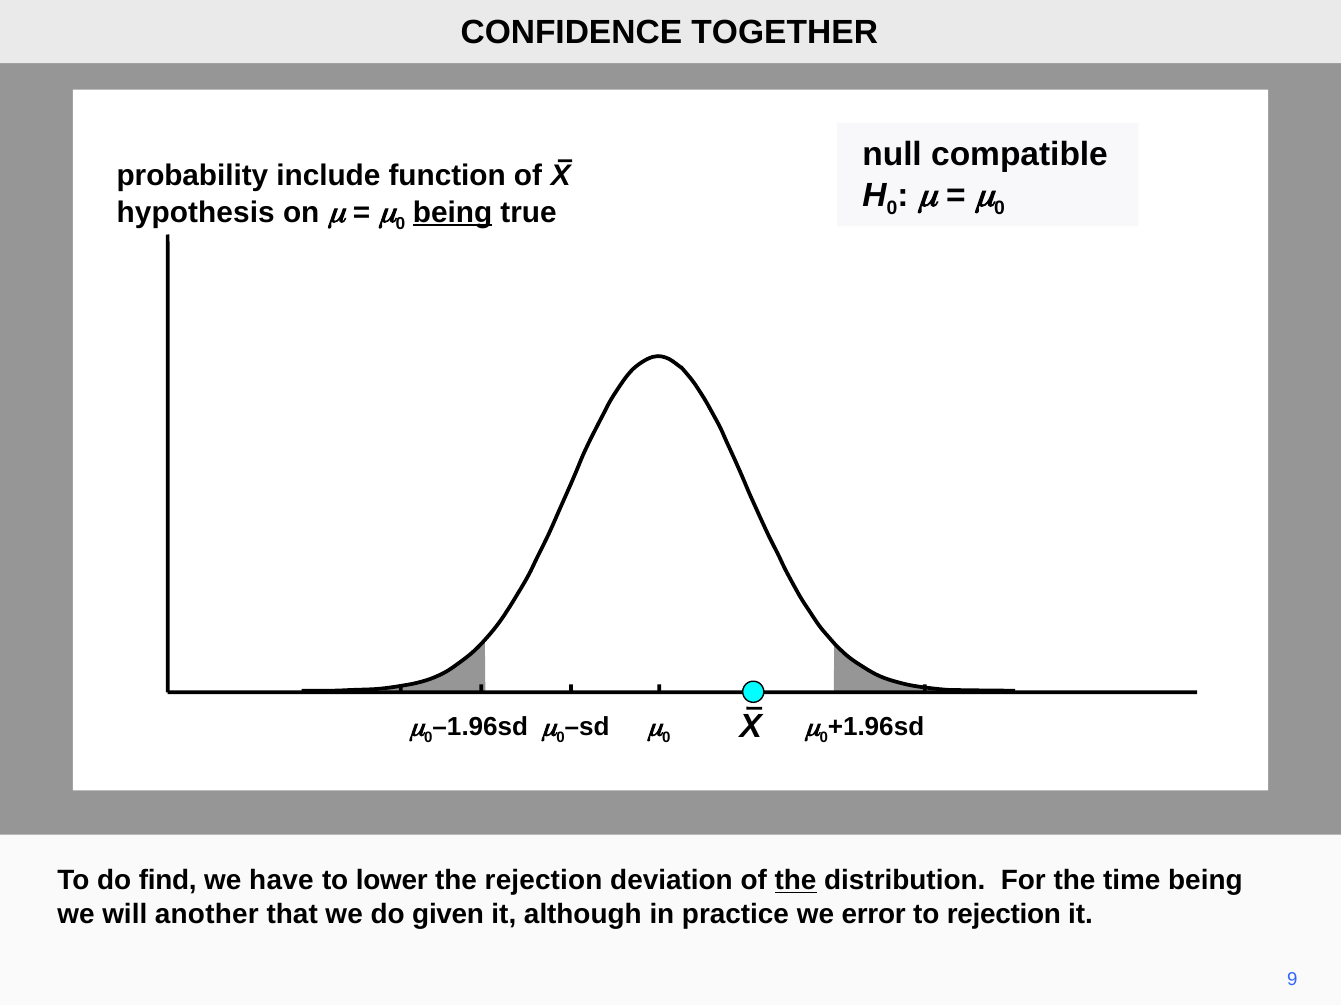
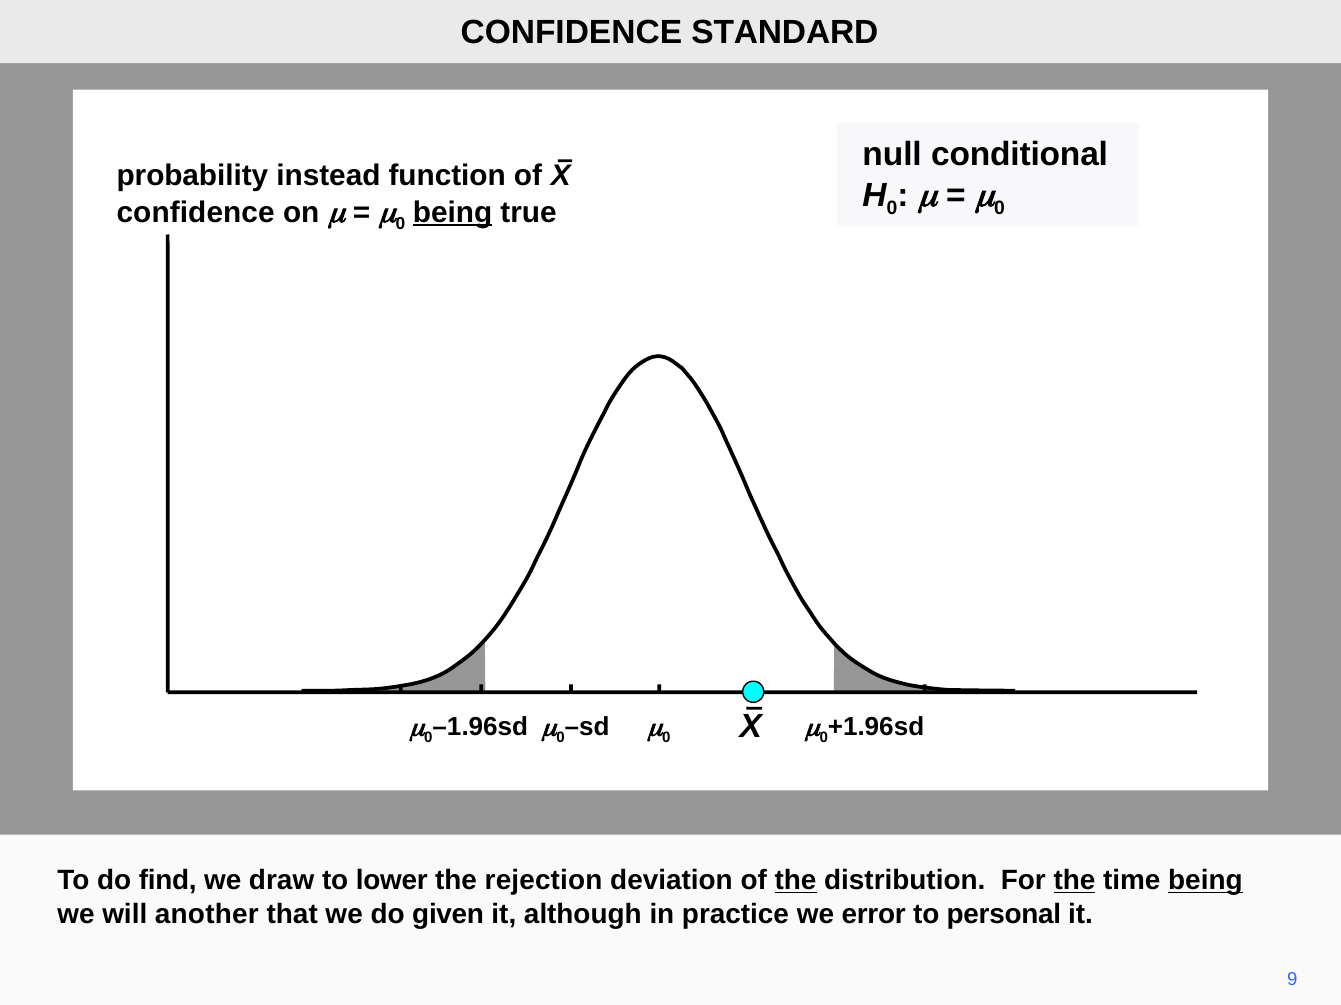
TOGETHER: TOGETHER -> STANDARD
compatible: compatible -> conditional
include: include -> instead
hypothesis at (196, 212): hypothesis -> confidence
have: have -> draw
the at (1075, 881) underline: none -> present
being at (1205, 881) underline: none -> present
to rejection: rejection -> personal
